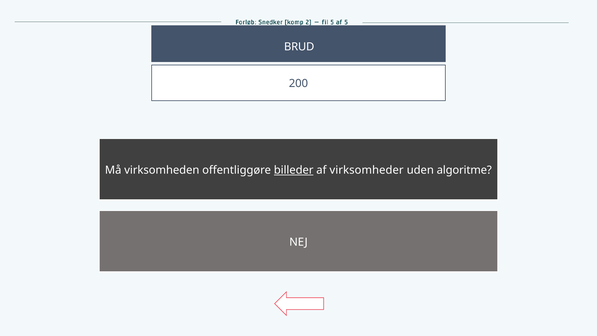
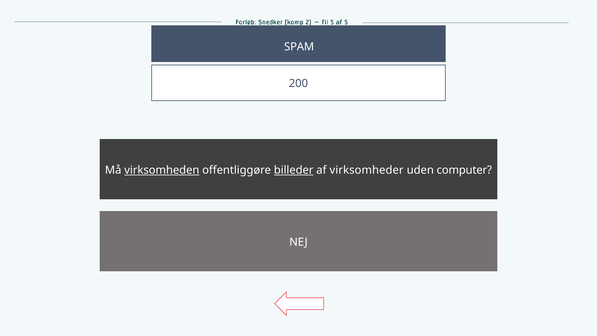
BRUD: BRUD -> SPAM
virksomheden underline: none -> present
algoritme: algoritme -> computer
